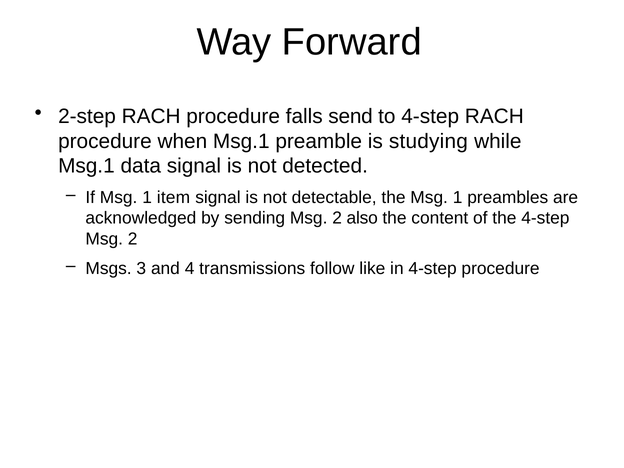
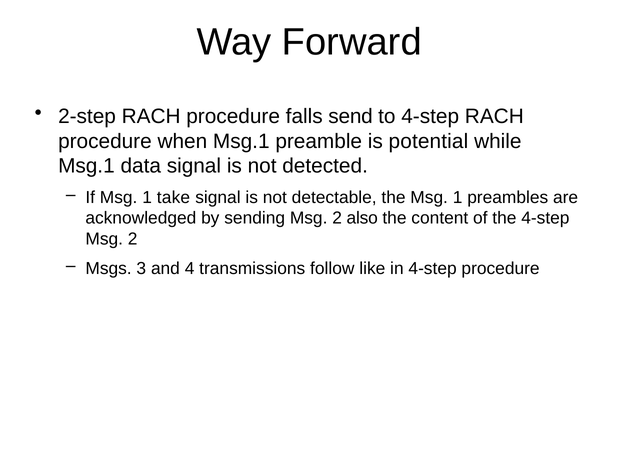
studying: studying -> potential
item: item -> take
